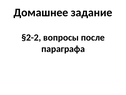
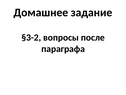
§2-2: §2-2 -> §3-2
